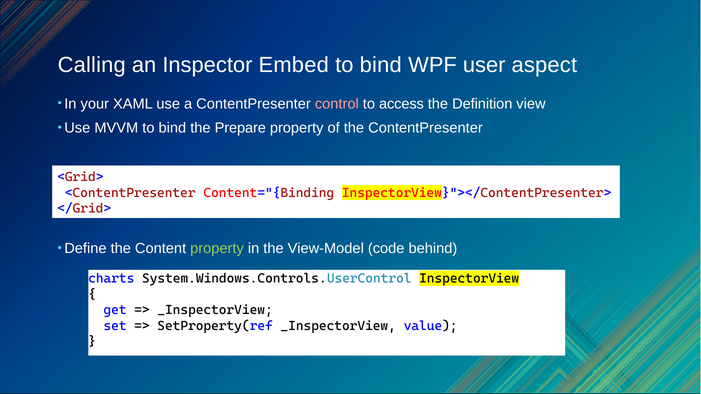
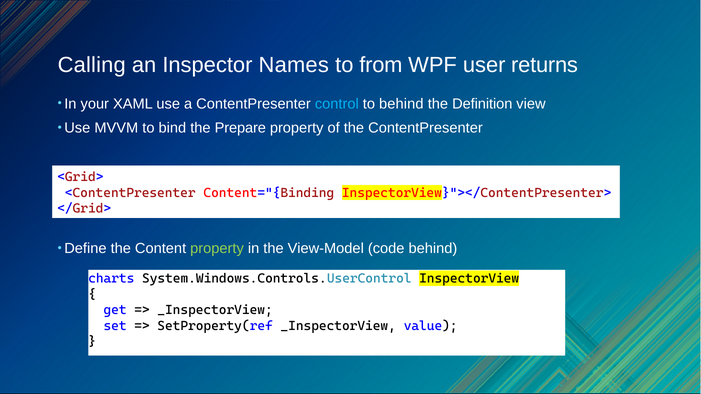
Embed: Embed -> Names
bind at (381, 65): bind -> from
aspect: aspect -> returns
control colour: pink -> light blue
to access: access -> behind
